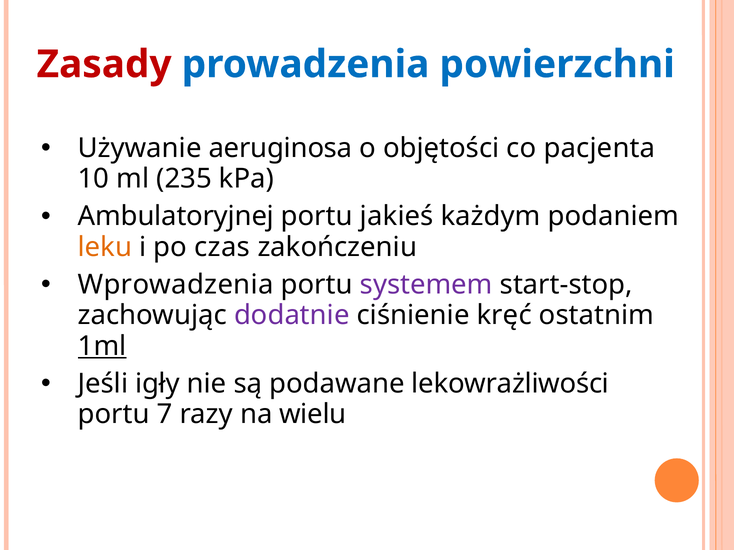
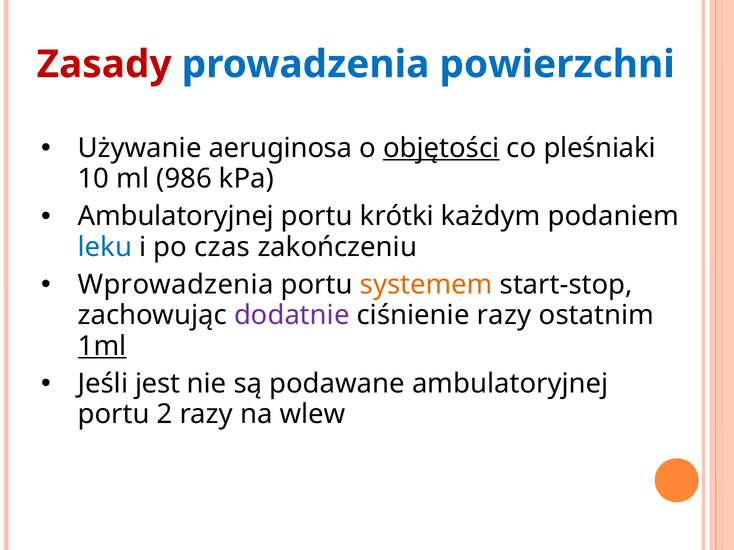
objętości underline: none -> present
pacjenta: pacjenta -> pleśniaki
235: 235 -> 986
jakieś: jakieś -> krótki
leku colour: orange -> blue
systemem colour: purple -> orange
ciśnienie kręć: kręć -> razy
igły: igły -> jest
podawane lekowrażliwości: lekowrażliwości -> ambulatoryjnej
7: 7 -> 2
wielu: wielu -> wlew
